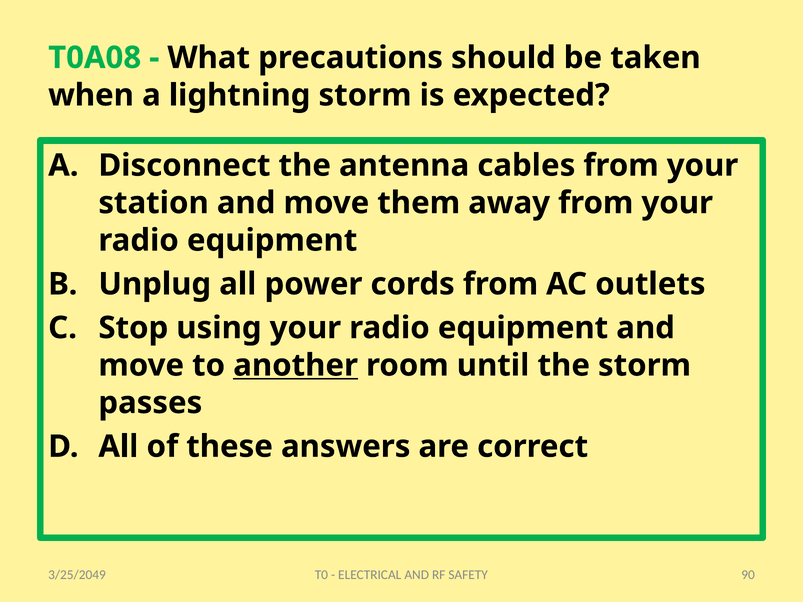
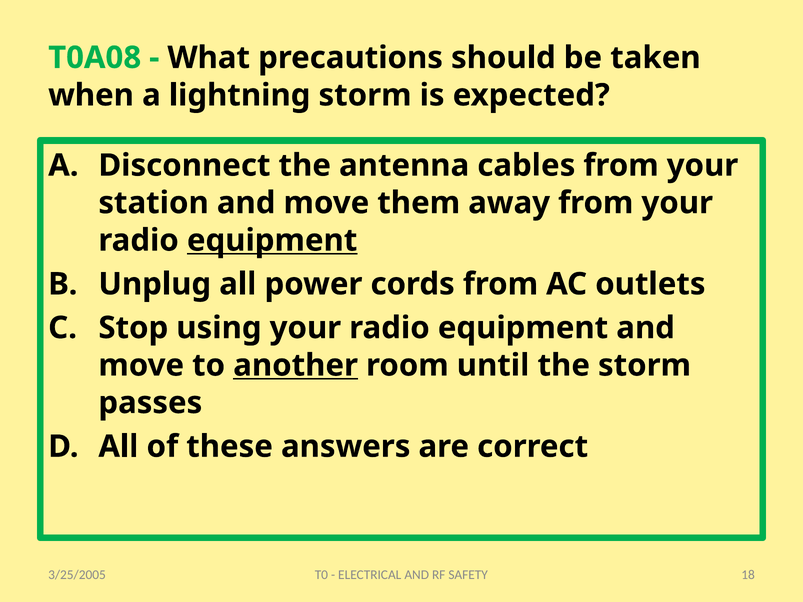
equipment at (272, 240) underline: none -> present
90: 90 -> 18
3/25/2049: 3/25/2049 -> 3/25/2005
